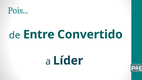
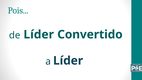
de Entre: Entre -> Líder
